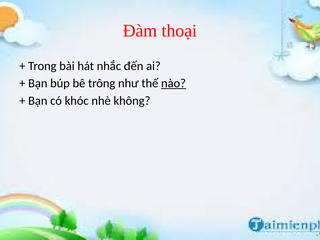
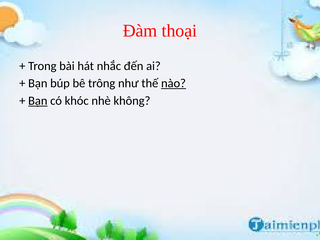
Bạn at (38, 101) underline: none -> present
